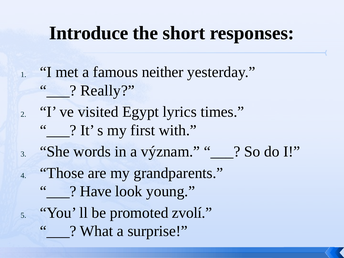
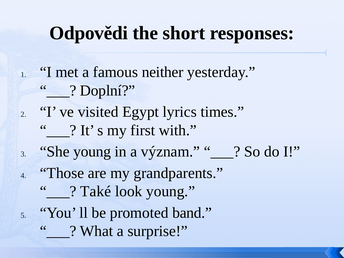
Introduce: Introduce -> Odpovědi
Really: Really -> Doplní
She words: words -> young
Have: Have -> Také
zvolí: zvolí -> band
